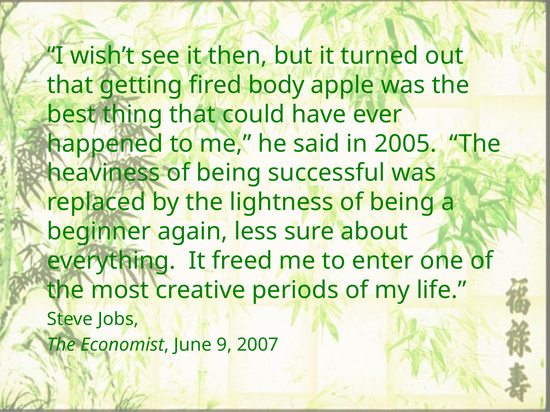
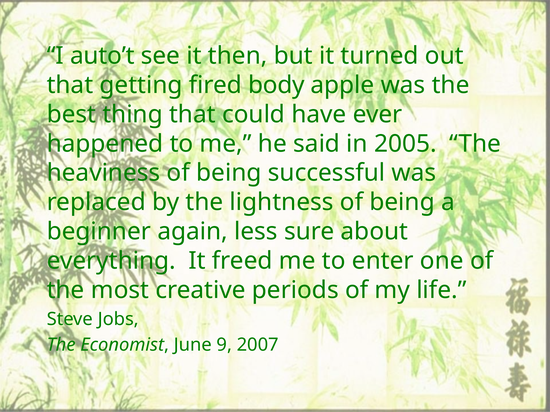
wish’t: wish’t -> auto’t
